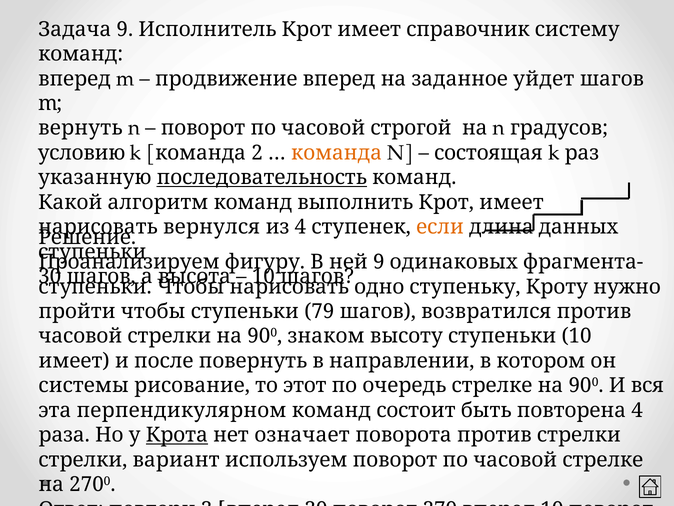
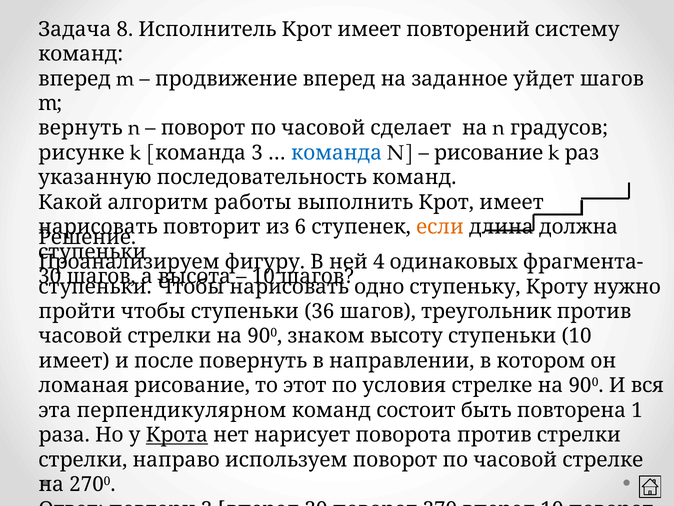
Задача 9: 9 -> 8
справочник: справочник -> повторений
строгой: строгой -> сделает
условию: условию -> рисунке
команда 2: 2 -> 3
команда at (337, 153) colour: orange -> blue
состоящая at (488, 153): состоящая -> рисование
последовательность underline: present -> none
алгоритм команд: команд -> работы
вернулся: вернулся -> повторит
из 4: 4 -> 6
данных: данных -> должна
ней 9: 9 -> 4
79: 79 -> 36
возвратился: возвратился -> треугольник
системы: системы -> ломаная
очередь: очередь -> условия
повторена 4: 4 -> 1
означает: означает -> нарисует
вариант: вариант -> направо
